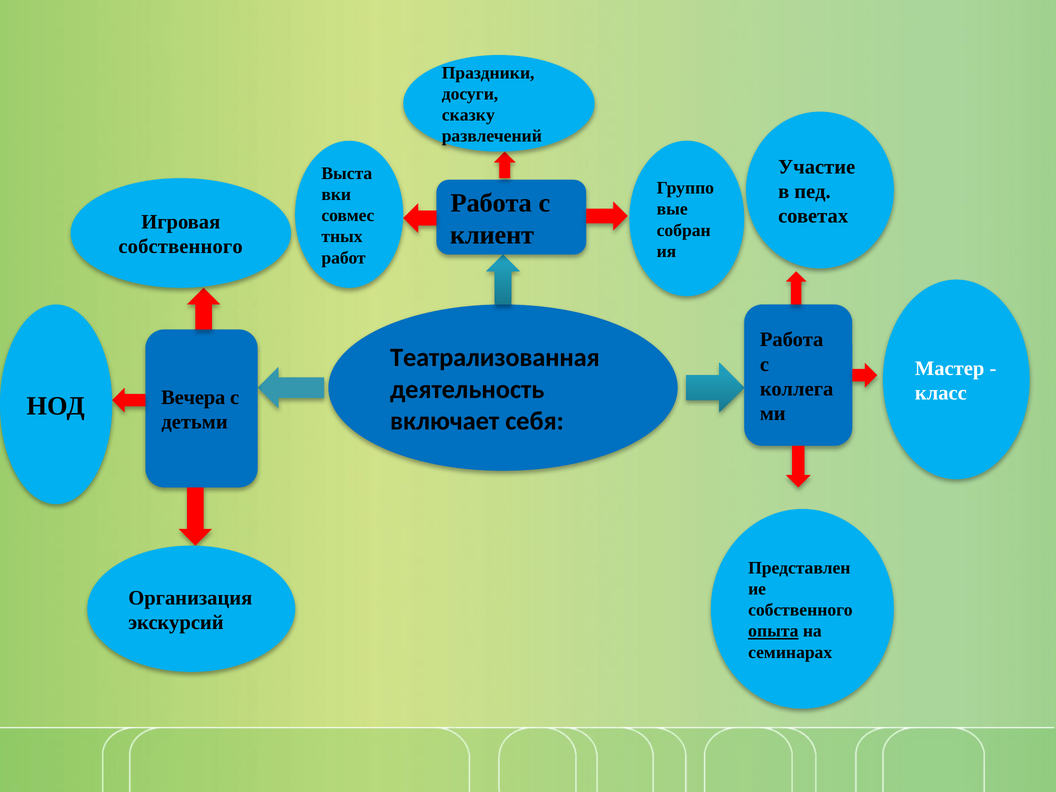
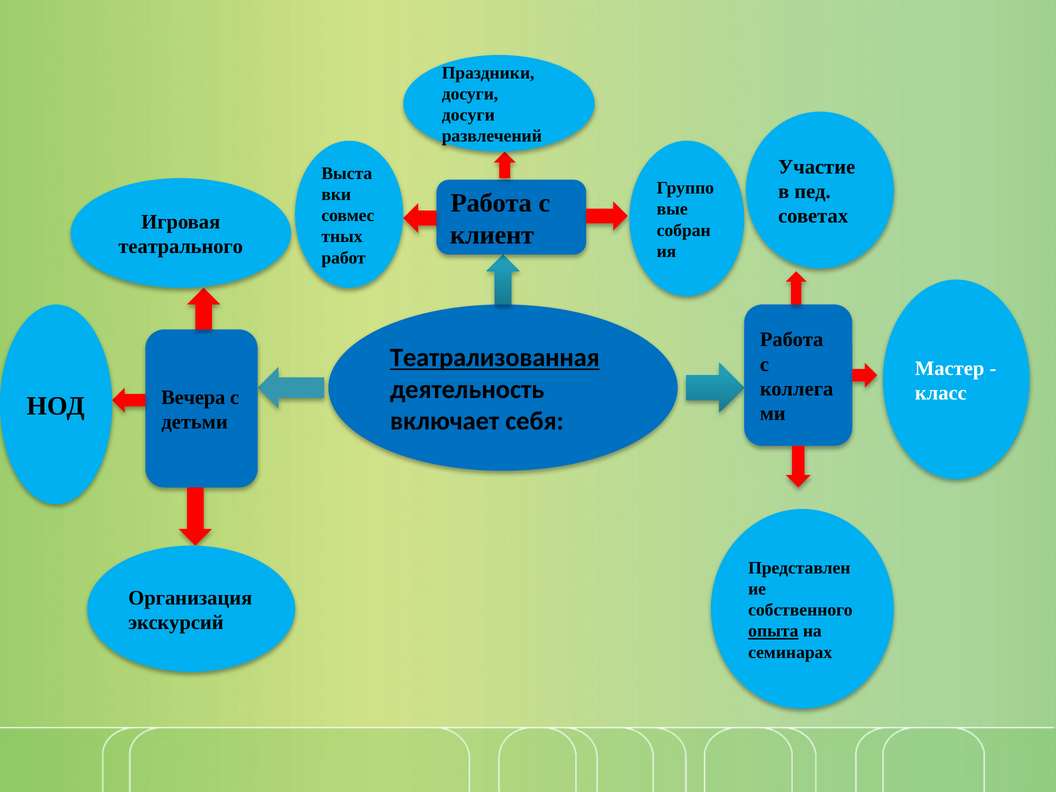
сказку at (468, 115): сказку -> досуги
собственного at (181, 247): собственного -> театрального
Театрализованная underline: none -> present
